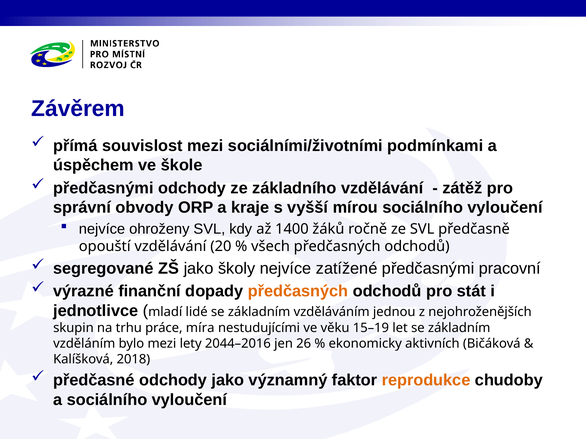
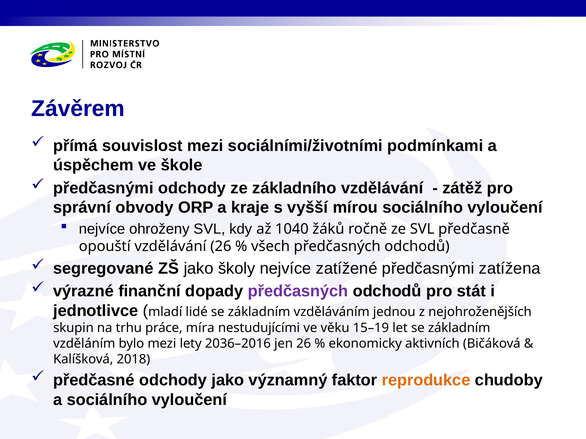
1400: 1400 -> 1040
vzdělávání 20: 20 -> 26
pracovní: pracovní -> zatížena
předčasných at (298, 291) colour: orange -> purple
2044–2016: 2044–2016 -> 2036–2016
